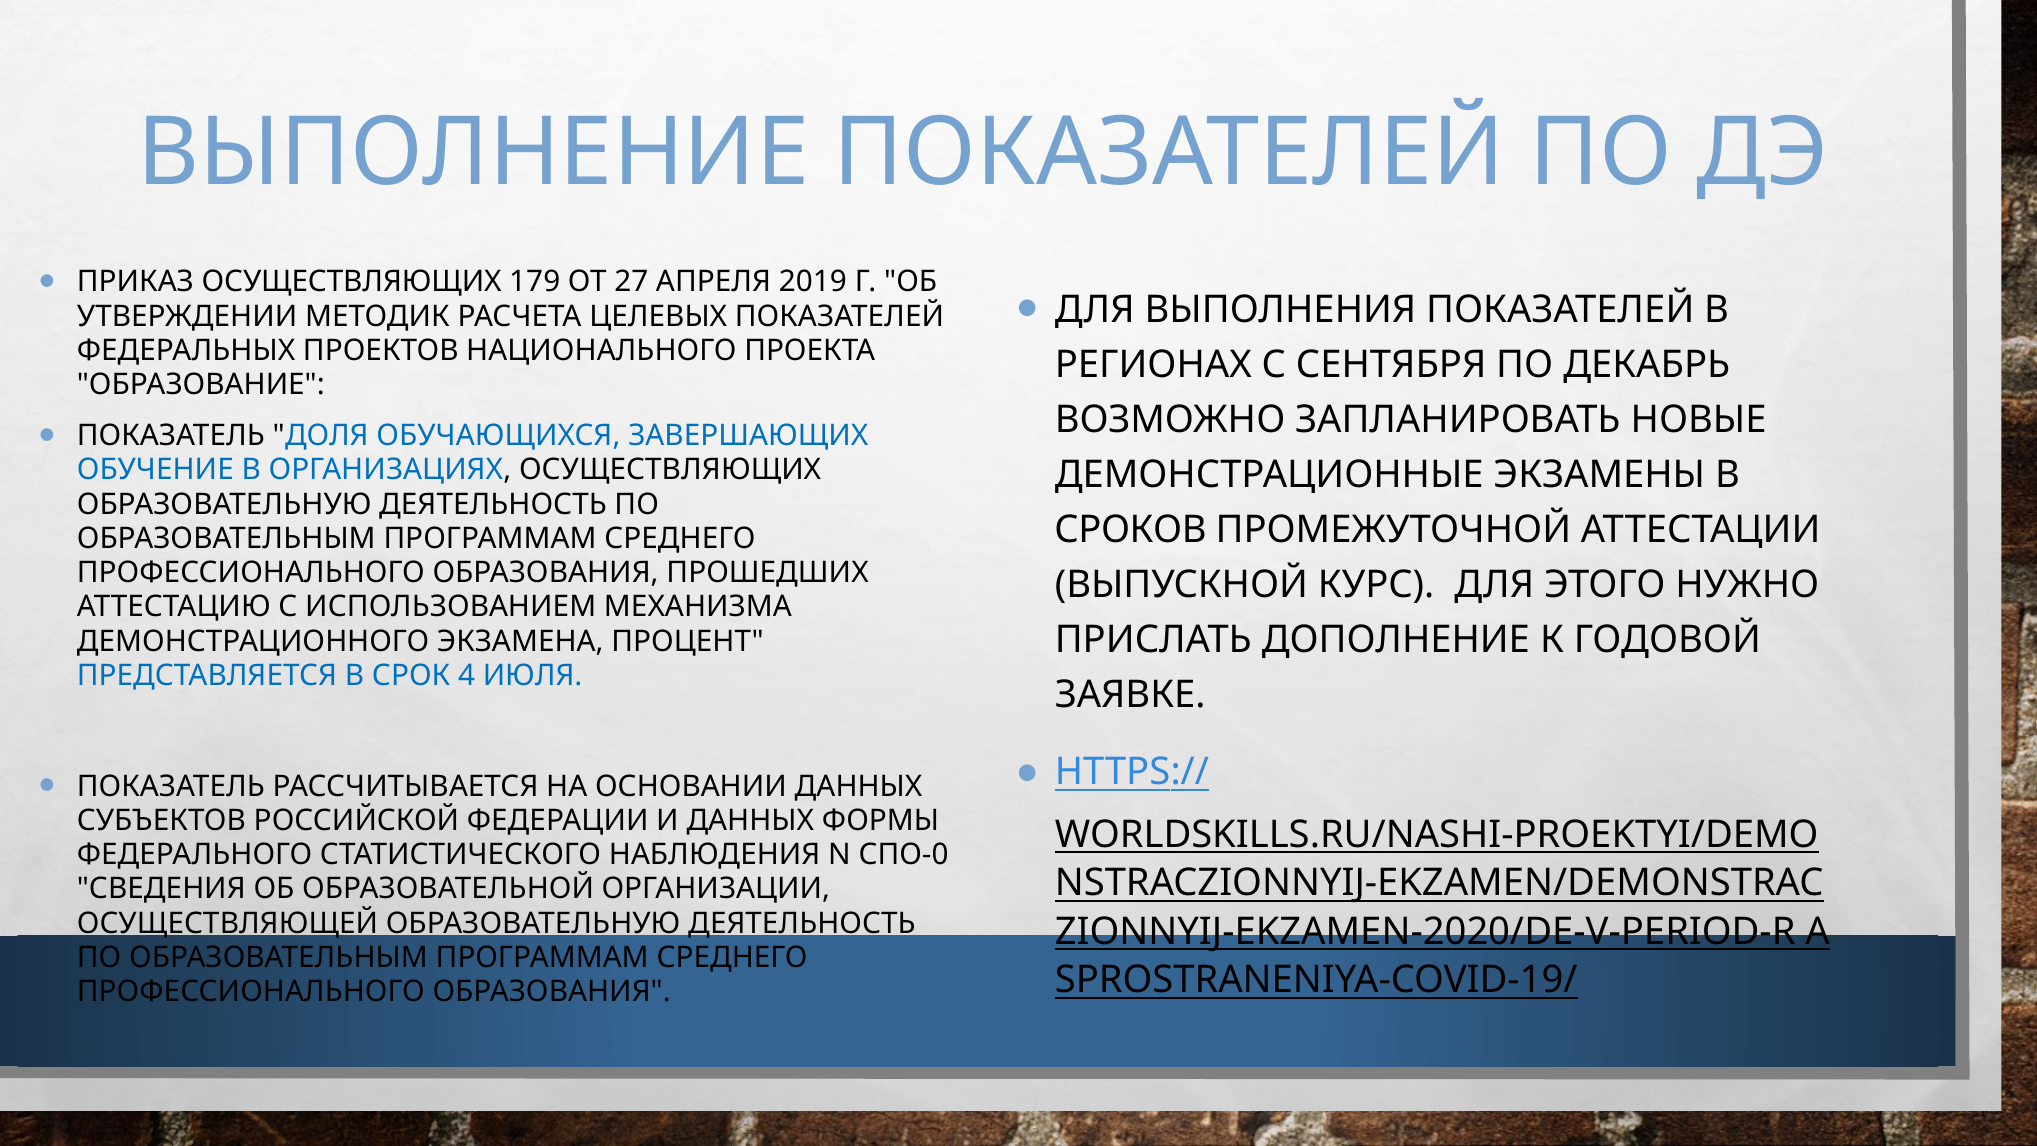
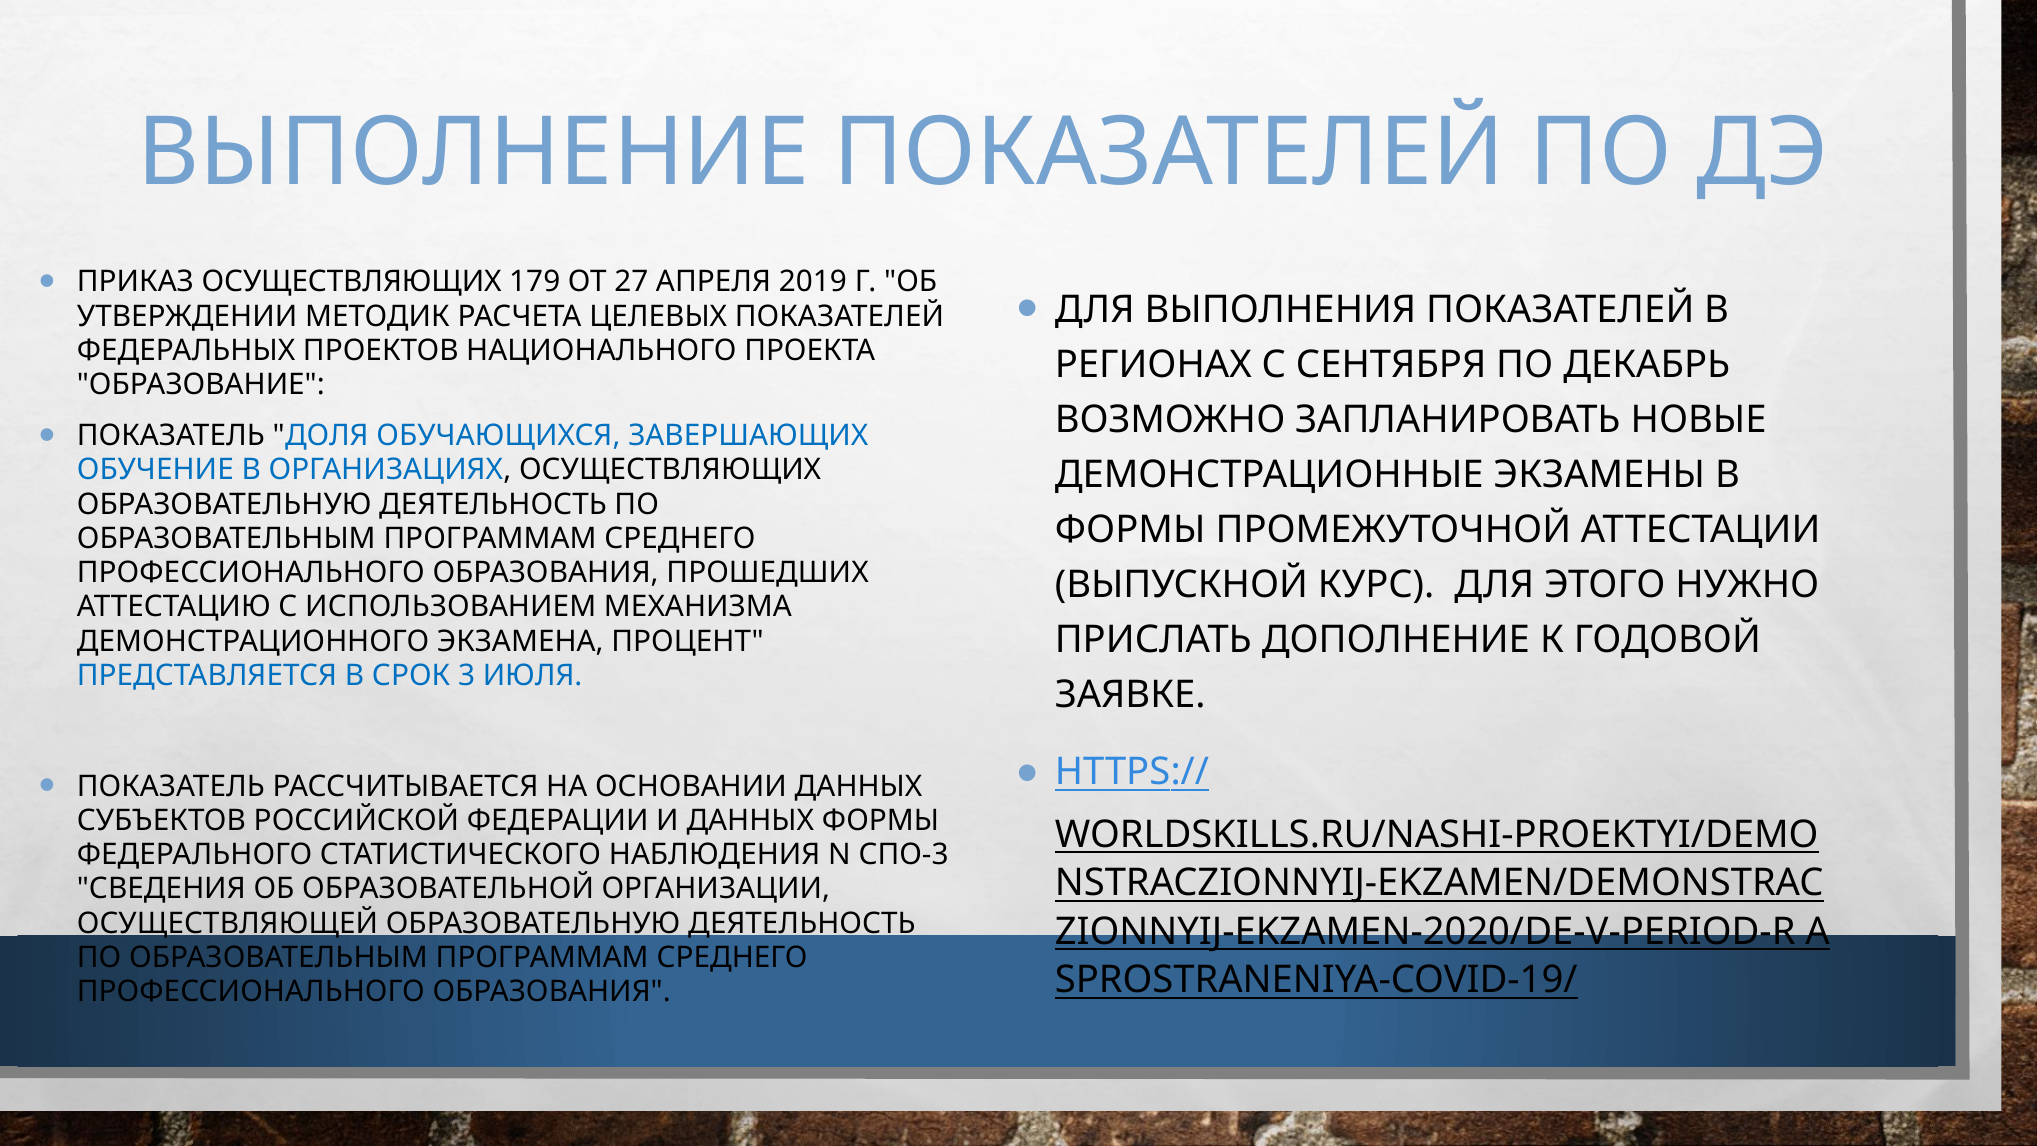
СРОКОВ at (1130, 530): СРОКОВ -> ФОРМЫ
4: 4 -> 3
СПО-0: СПО-0 -> СПО-3
